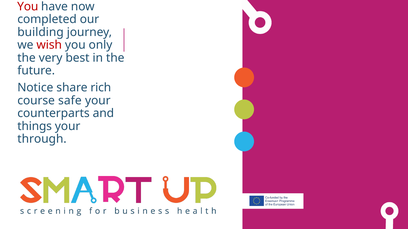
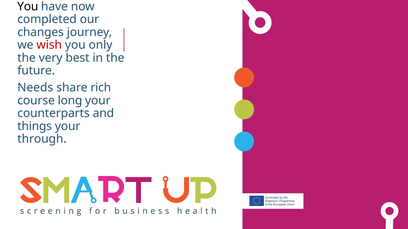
You at (28, 7) colour: red -> black
building: building -> changes
Notice: Notice -> Needs
safe: safe -> long
